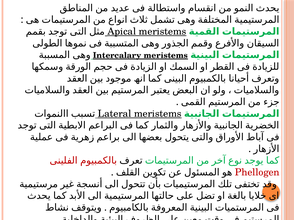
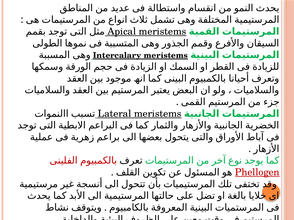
Phellogen underline: none -> present
